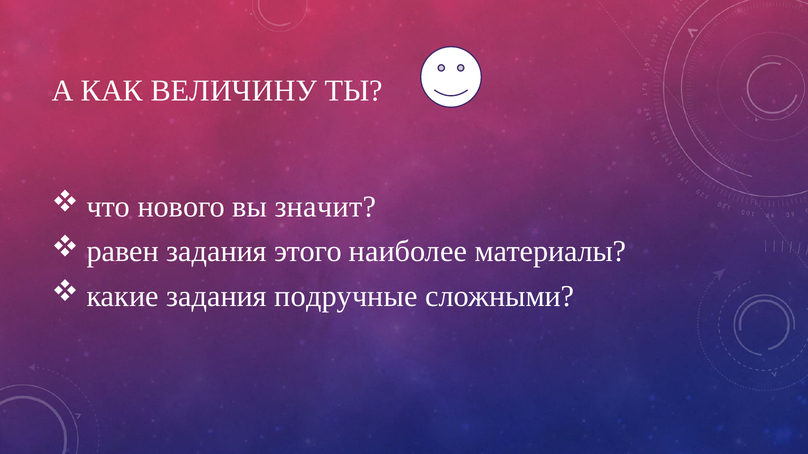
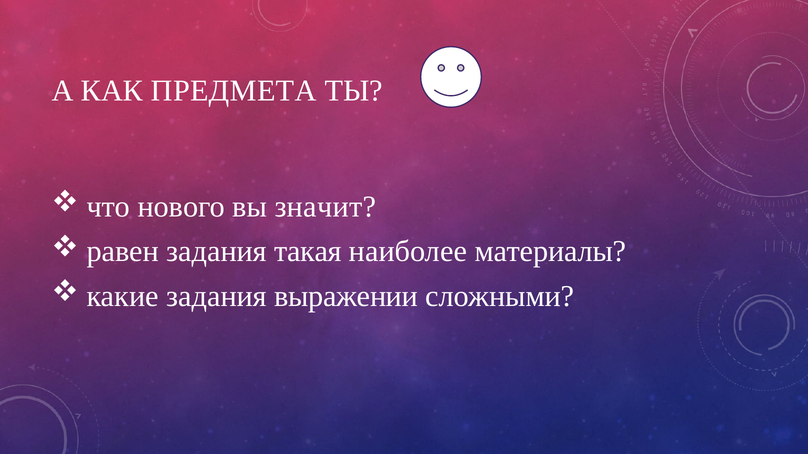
ВЕЛИЧИНУ: ВЕЛИЧИНУ -> ПРЕДМЕТА
этого: этого -> такая
подручные: подручные -> выражении
